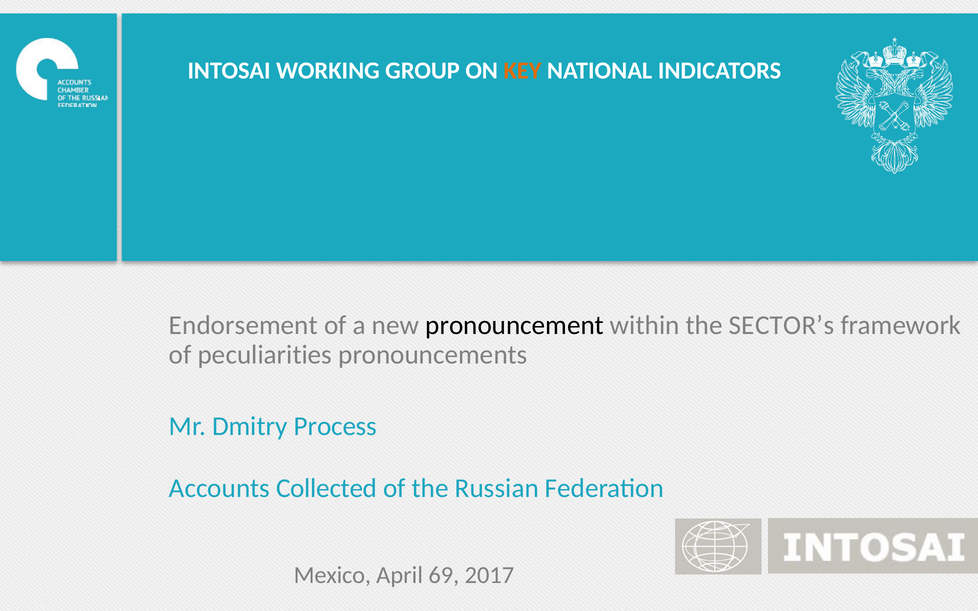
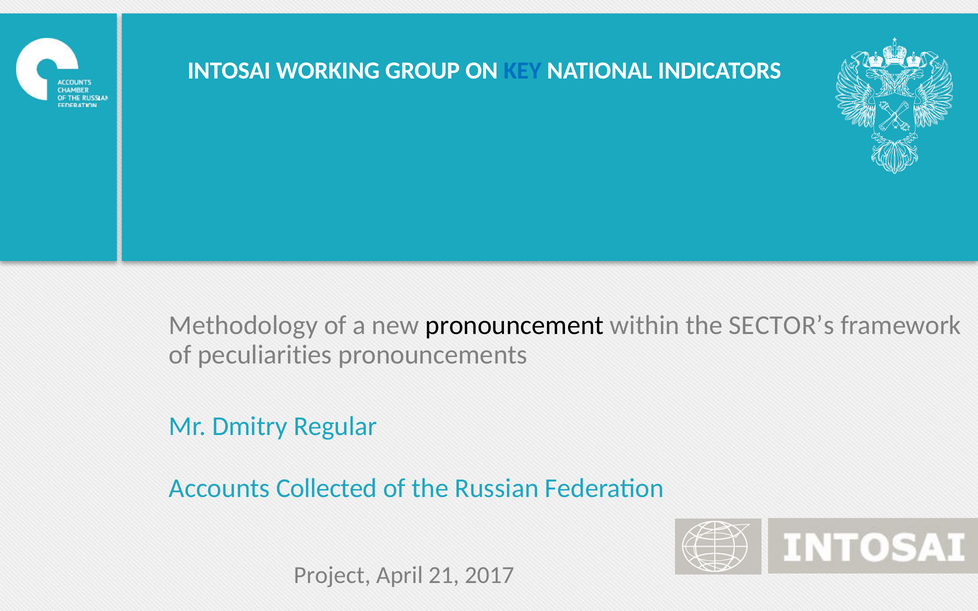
KEY colour: orange -> blue
Endorsement: Endorsement -> Methodology
Process: Process -> Regular
Mexico: Mexico -> Project
69: 69 -> 21
